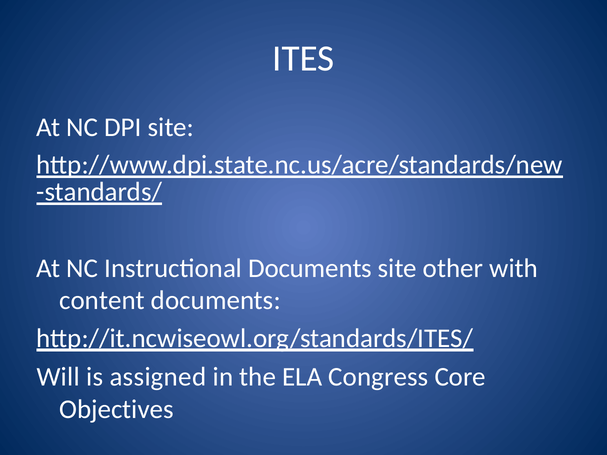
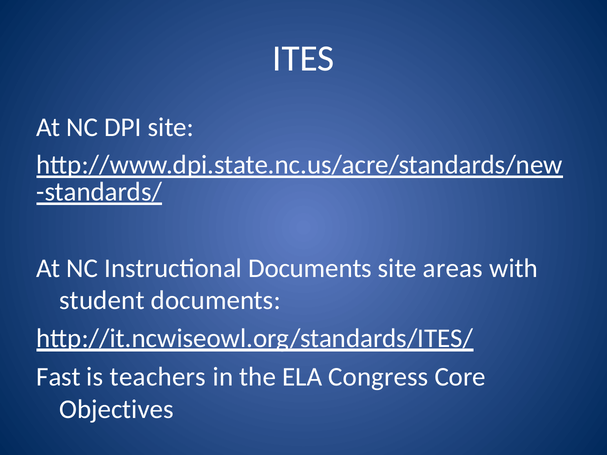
other: other -> areas
content: content -> student
Will: Will -> Fast
assigned: assigned -> teachers
